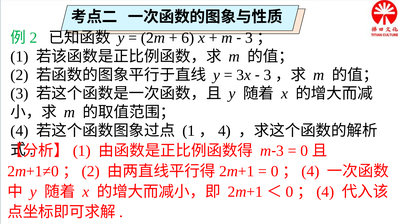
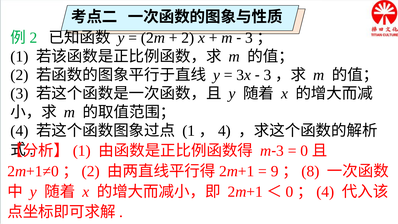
6 at (188, 38): 6 -> 2
0 at (275, 171): 0 -> 9
4 at (310, 171): 4 -> 8
